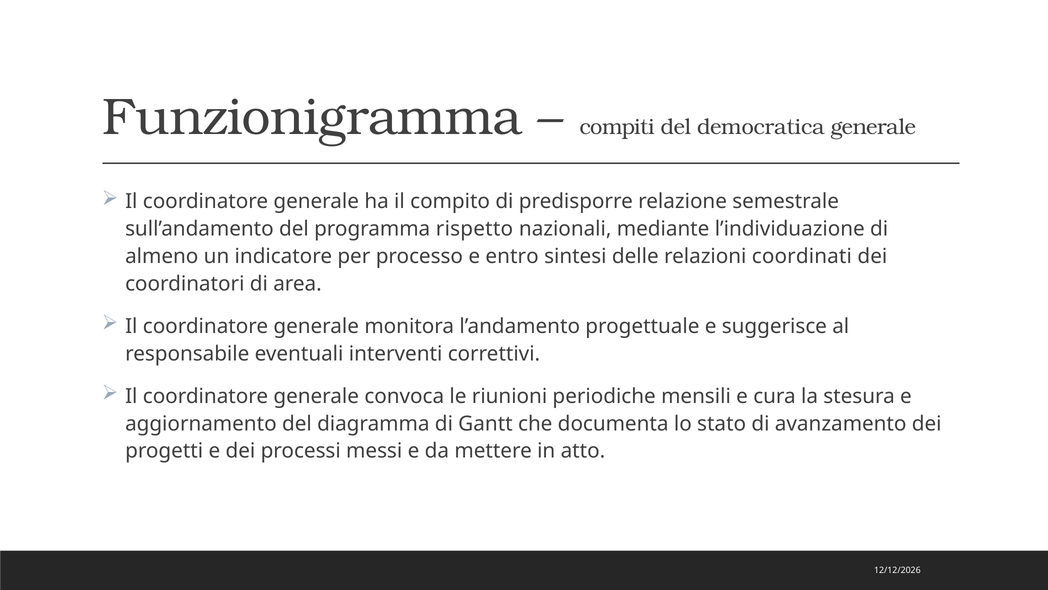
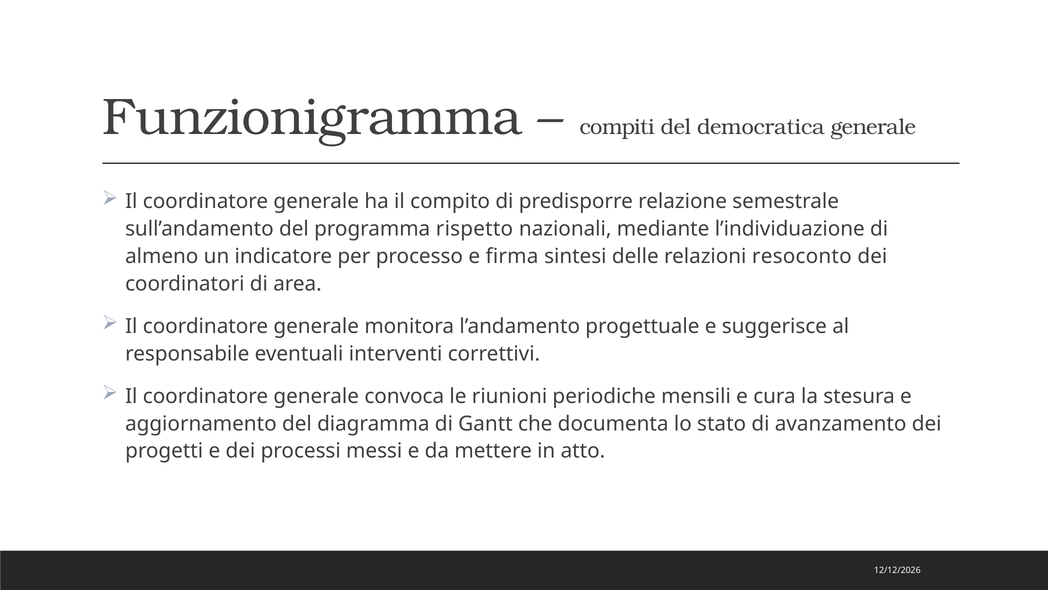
entro: entro -> firma
coordinati: coordinati -> resoconto
